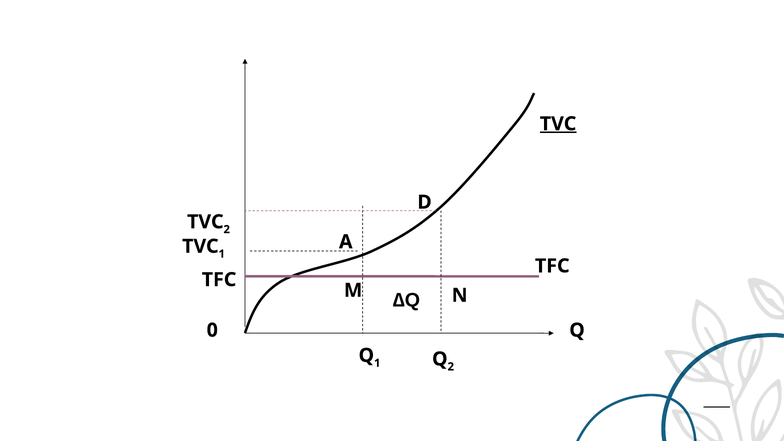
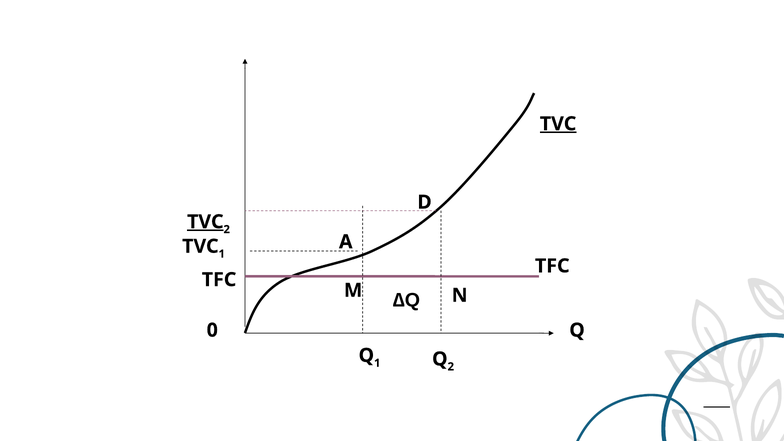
TVC at (205, 222) underline: none -> present
